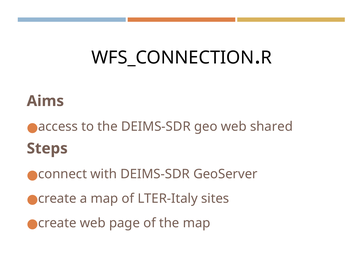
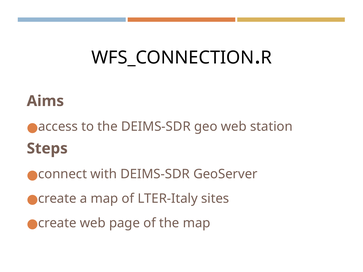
shared: shared -> station
